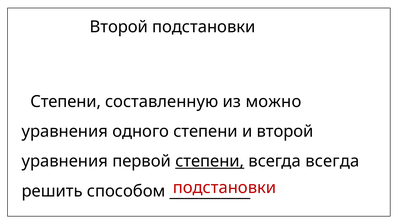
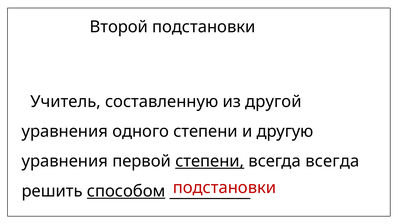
Степени at (66, 101): Степени -> Учитель
можно: можно -> другой
и второй: второй -> другую
способом underline: none -> present
